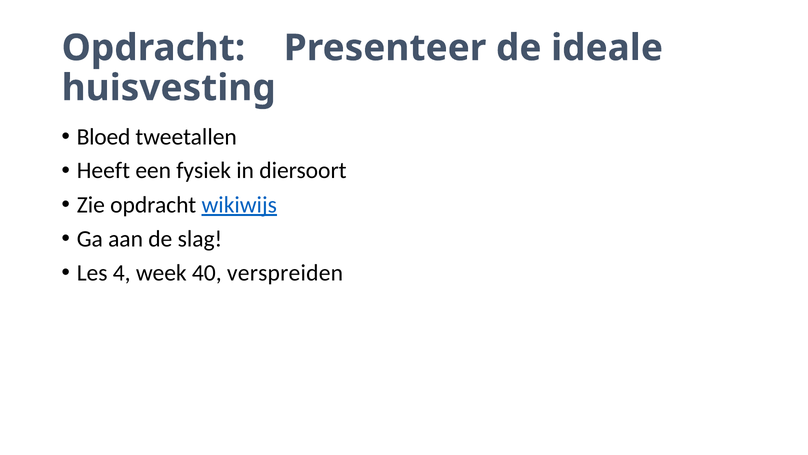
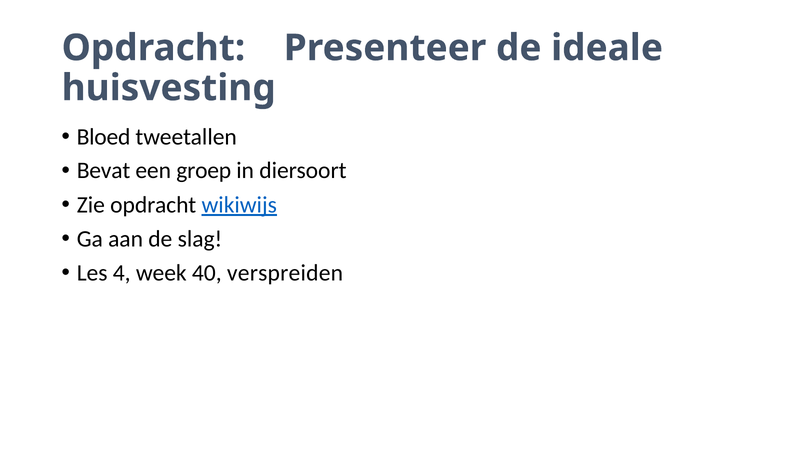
Heeft: Heeft -> Bevat
fysiek: fysiek -> groep
